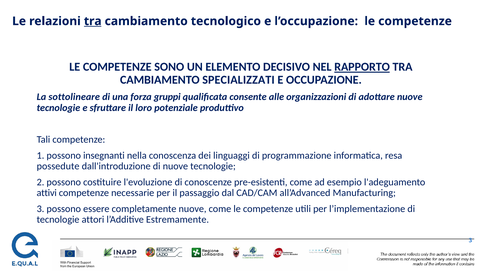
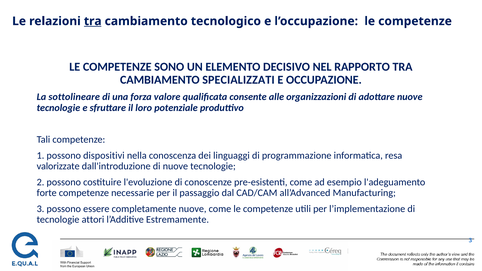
RAPPORTO underline: present -> none
gruppi: gruppi -> valore
insegnanti: insegnanti -> dispositivi
possedute: possedute -> valorizzate
attivi: attivi -> forte
